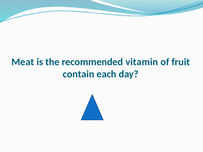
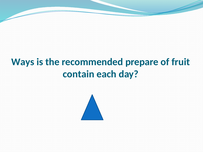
Meat: Meat -> Ways
vitamin: vitamin -> prepare
